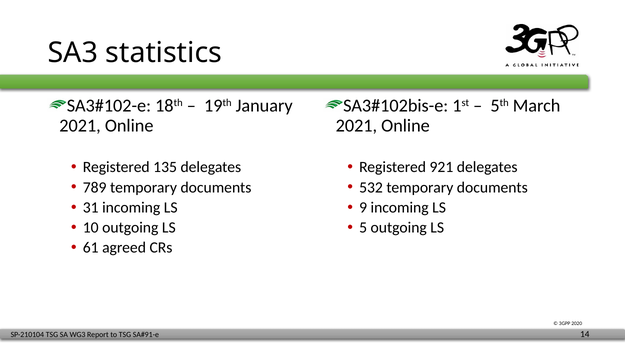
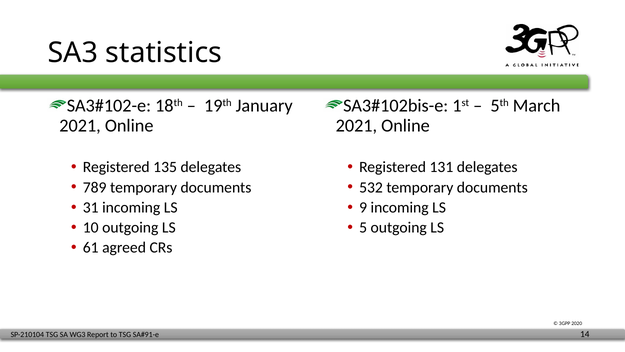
921: 921 -> 131
